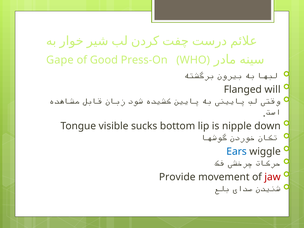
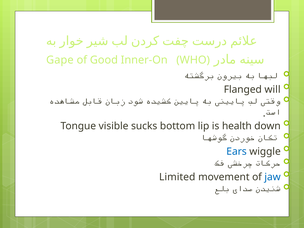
Press-On: Press-On -> Inner-On
nipple: nipple -> health
Provide: Provide -> Limited
jaw colour: red -> blue
